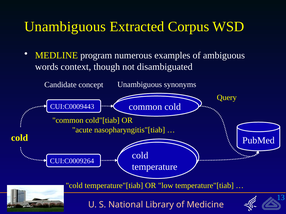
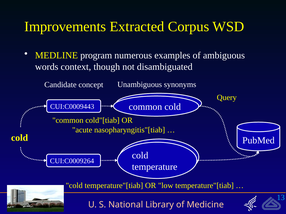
Unambiguous at (65, 27): Unambiguous -> Improvements
